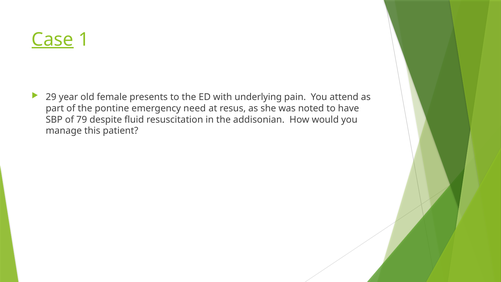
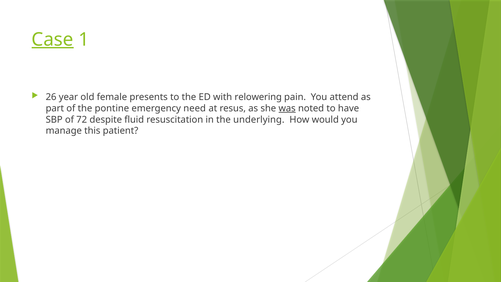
29: 29 -> 26
underlying: underlying -> relowering
was underline: none -> present
79: 79 -> 72
addisonian: addisonian -> underlying
